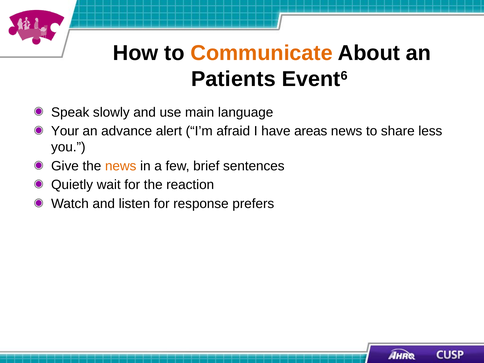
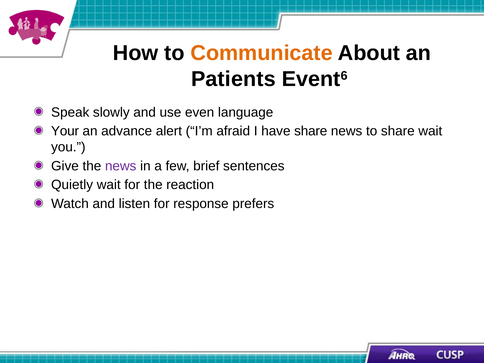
main: main -> even
have areas: areas -> share
share less: less -> wait
news at (121, 166) colour: orange -> purple
